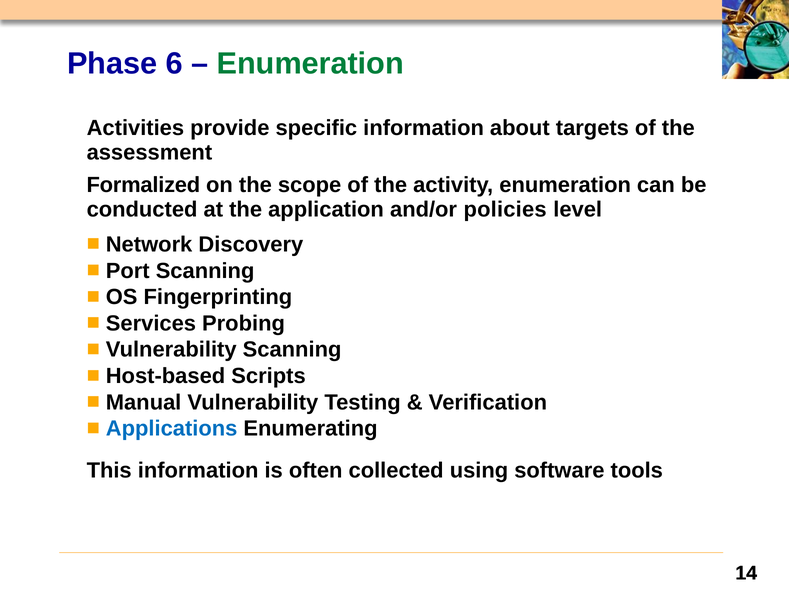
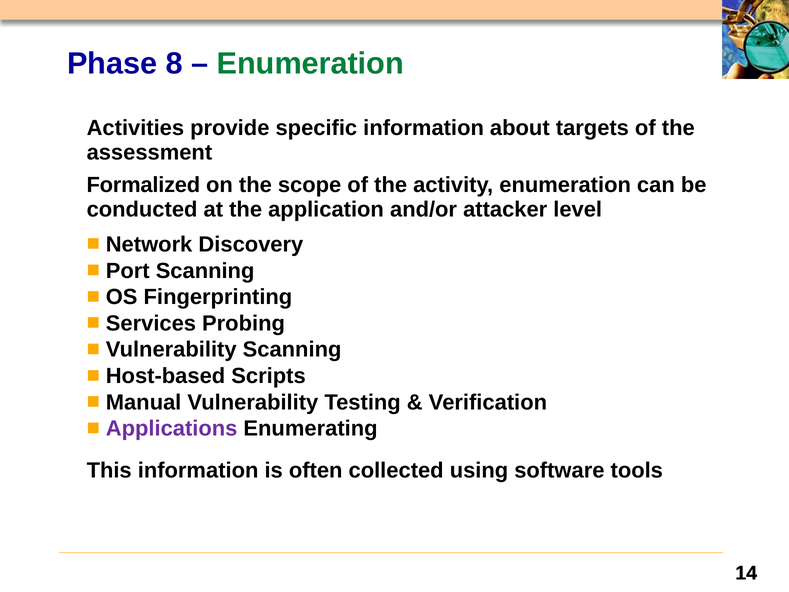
6: 6 -> 8
policies: policies -> attacker
Applications colour: blue -> purple
